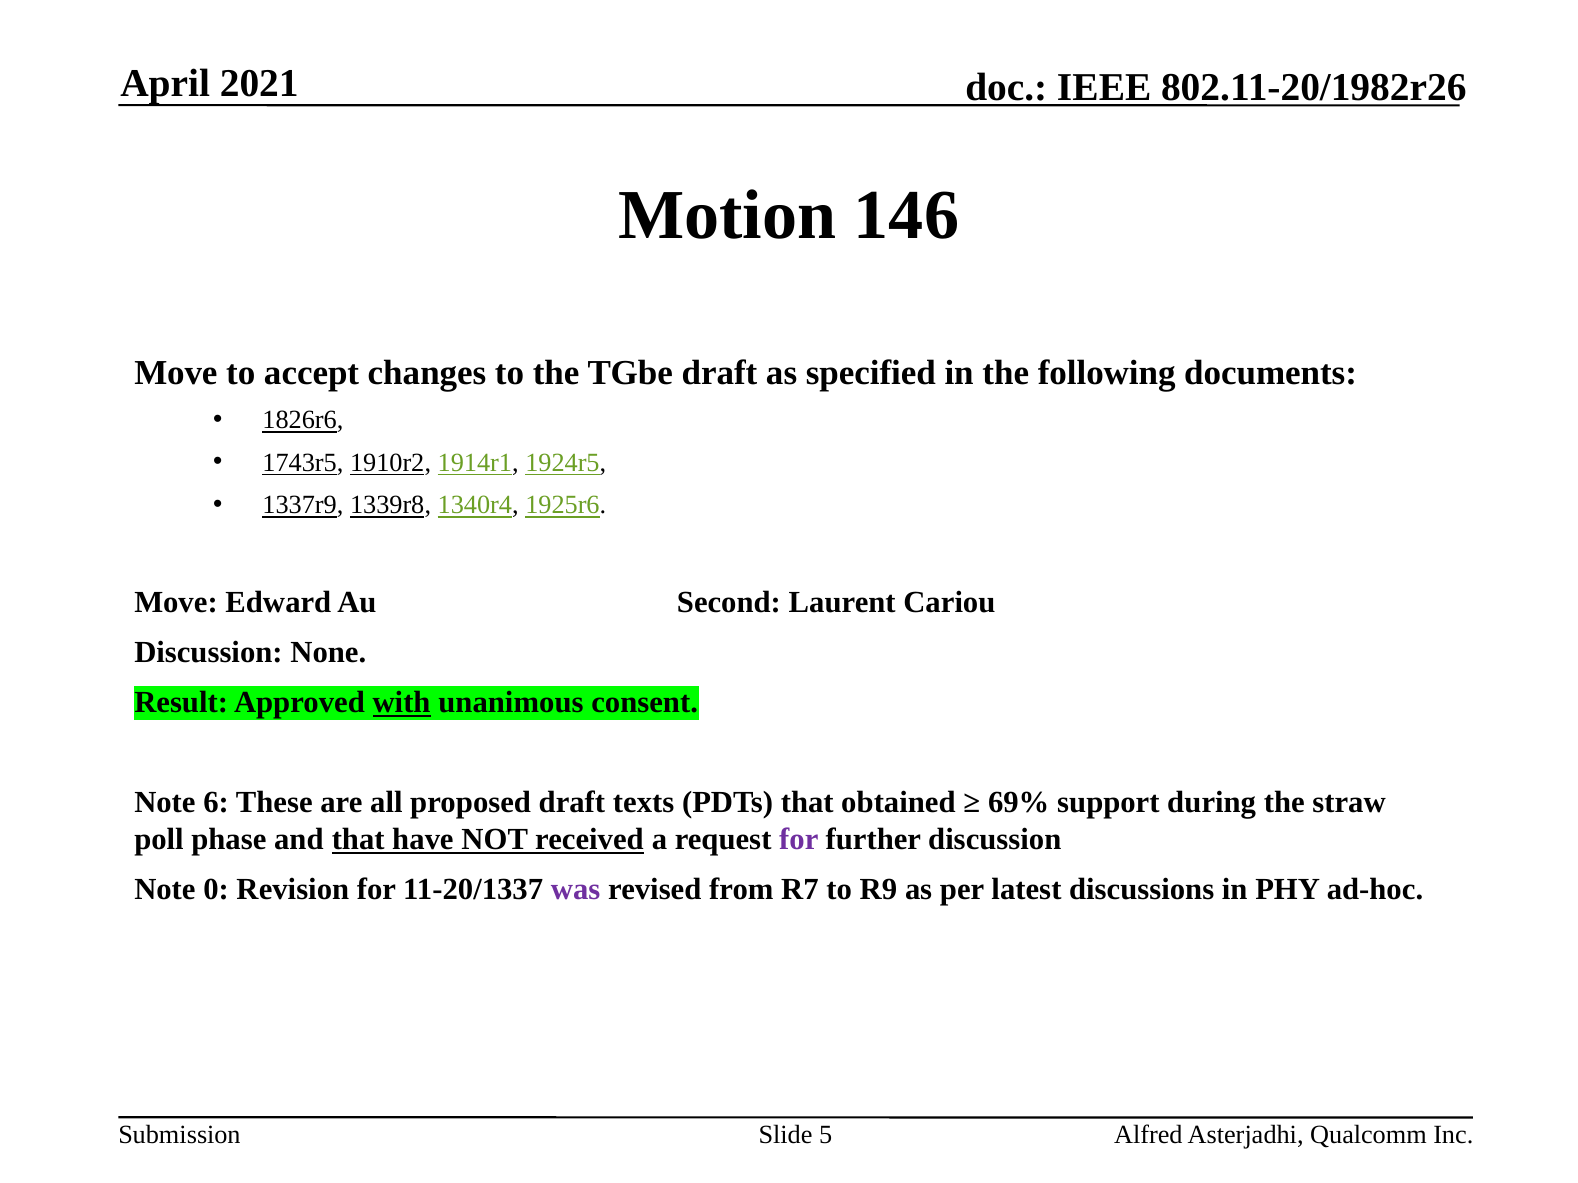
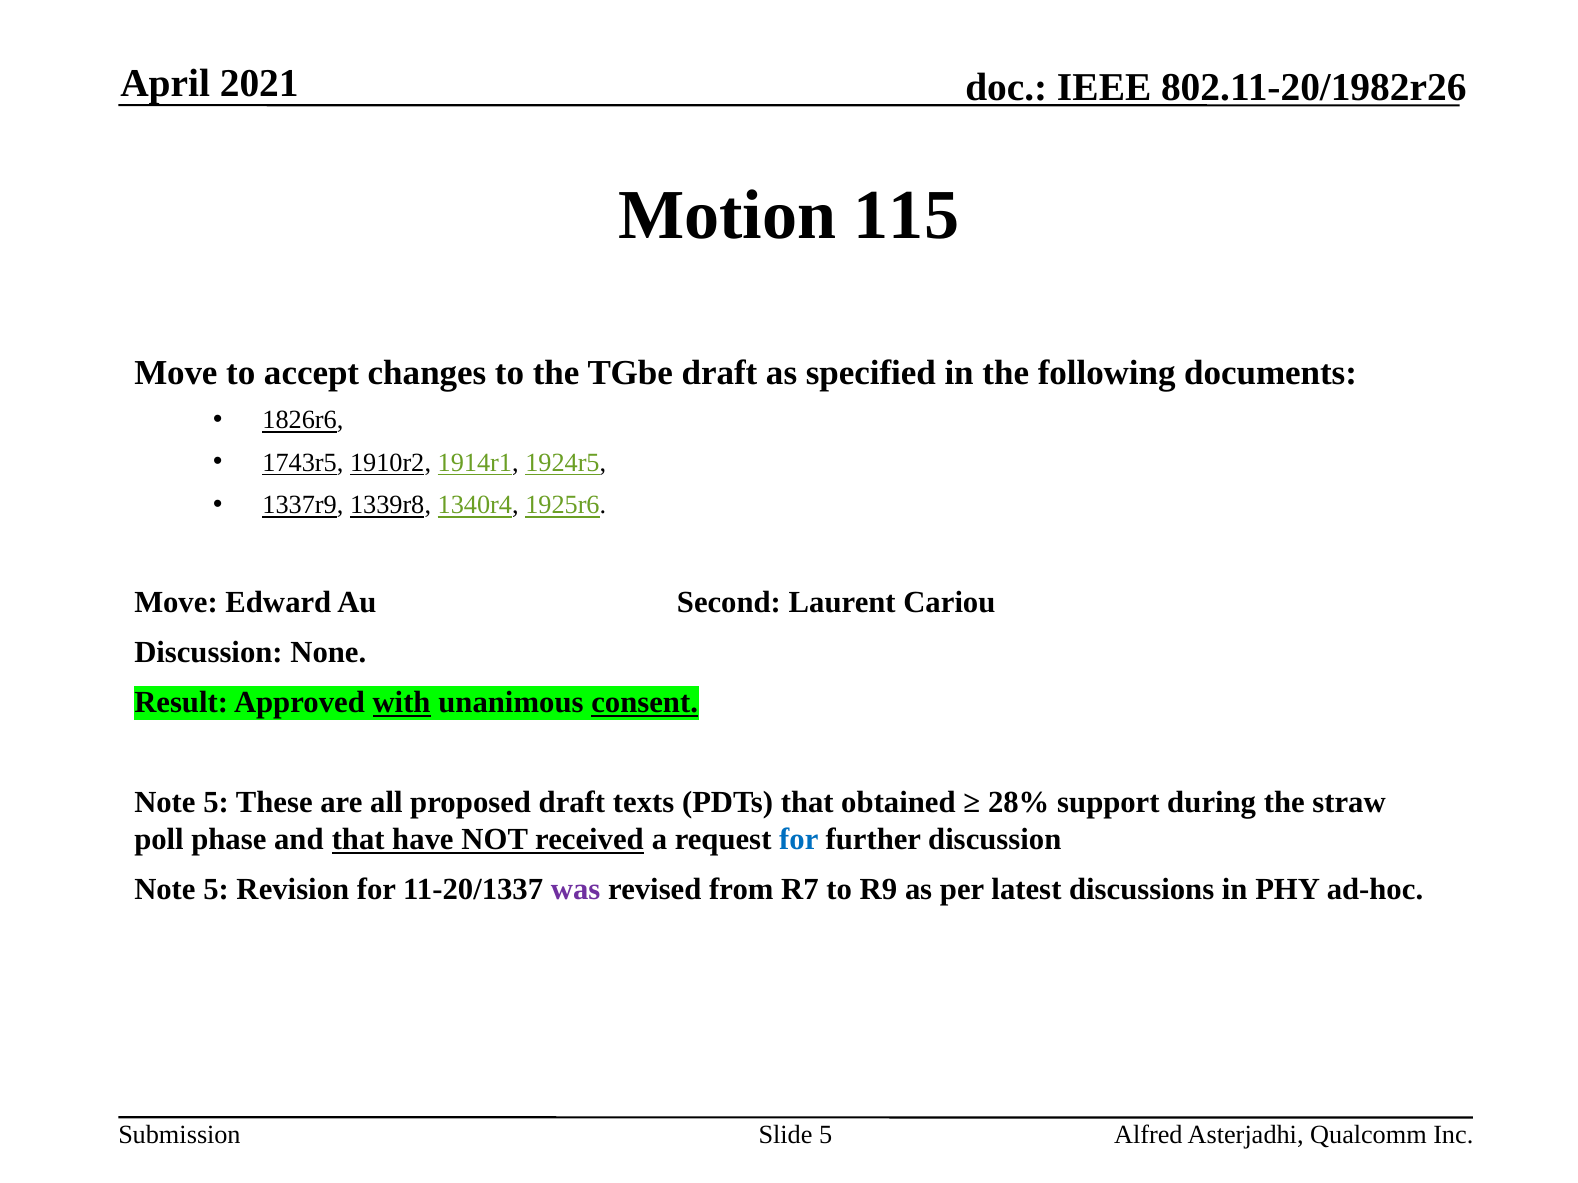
146: 146 -> 115
consent underline: none -> present
6 at (216, 803): 6 -> 5
69%: 69% -> 28%
for at (799, 840) colour: purple -> blue
0 at (216, 890): 0 -> 5
